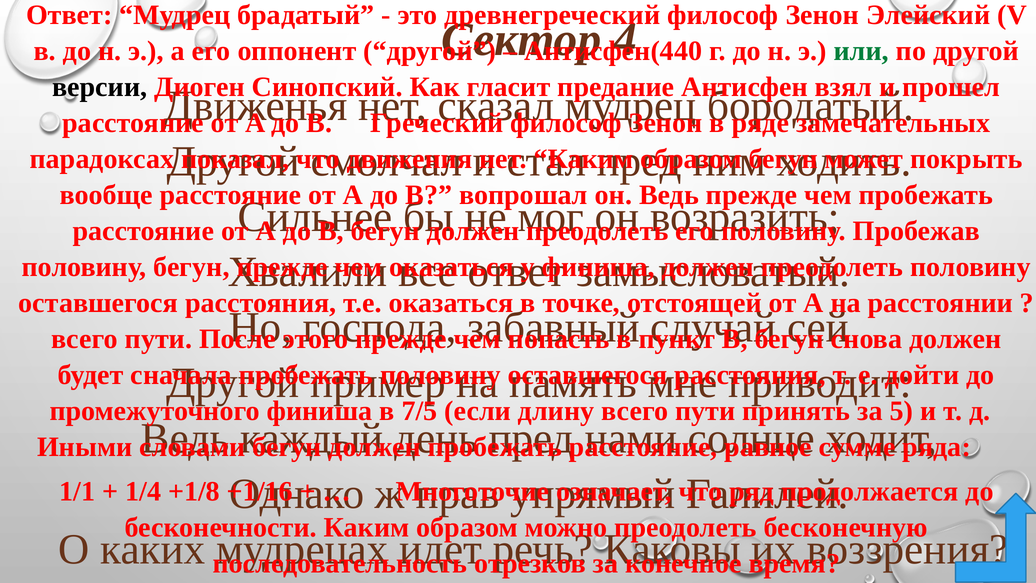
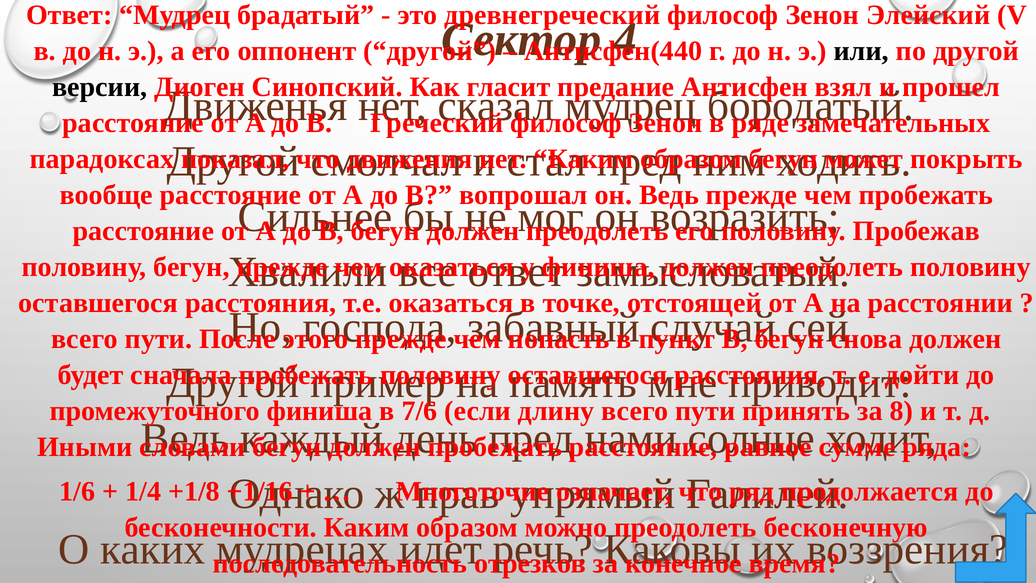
или colour: green -> black
7/5: 7/5 -> 7/6
5: 5 -> 8
1/1: 1/1 -> 1/6
